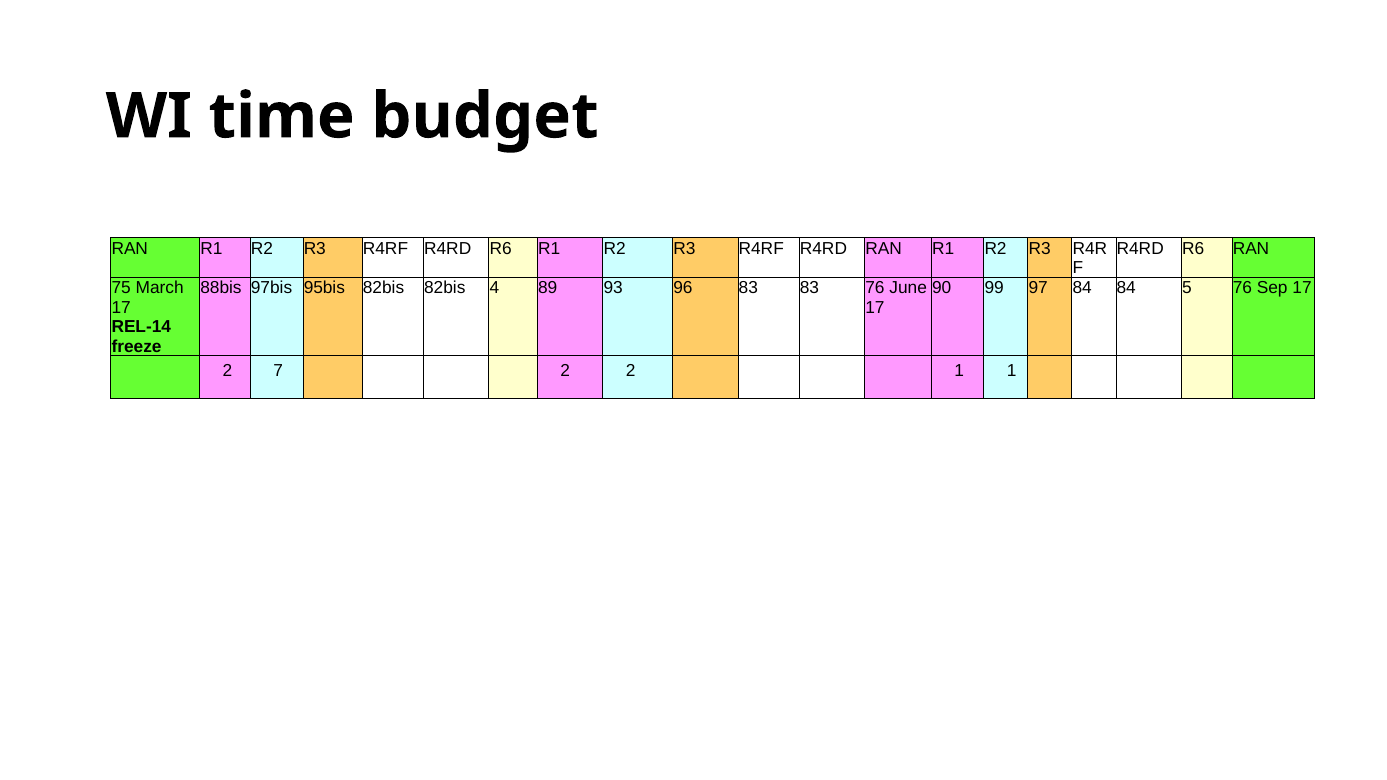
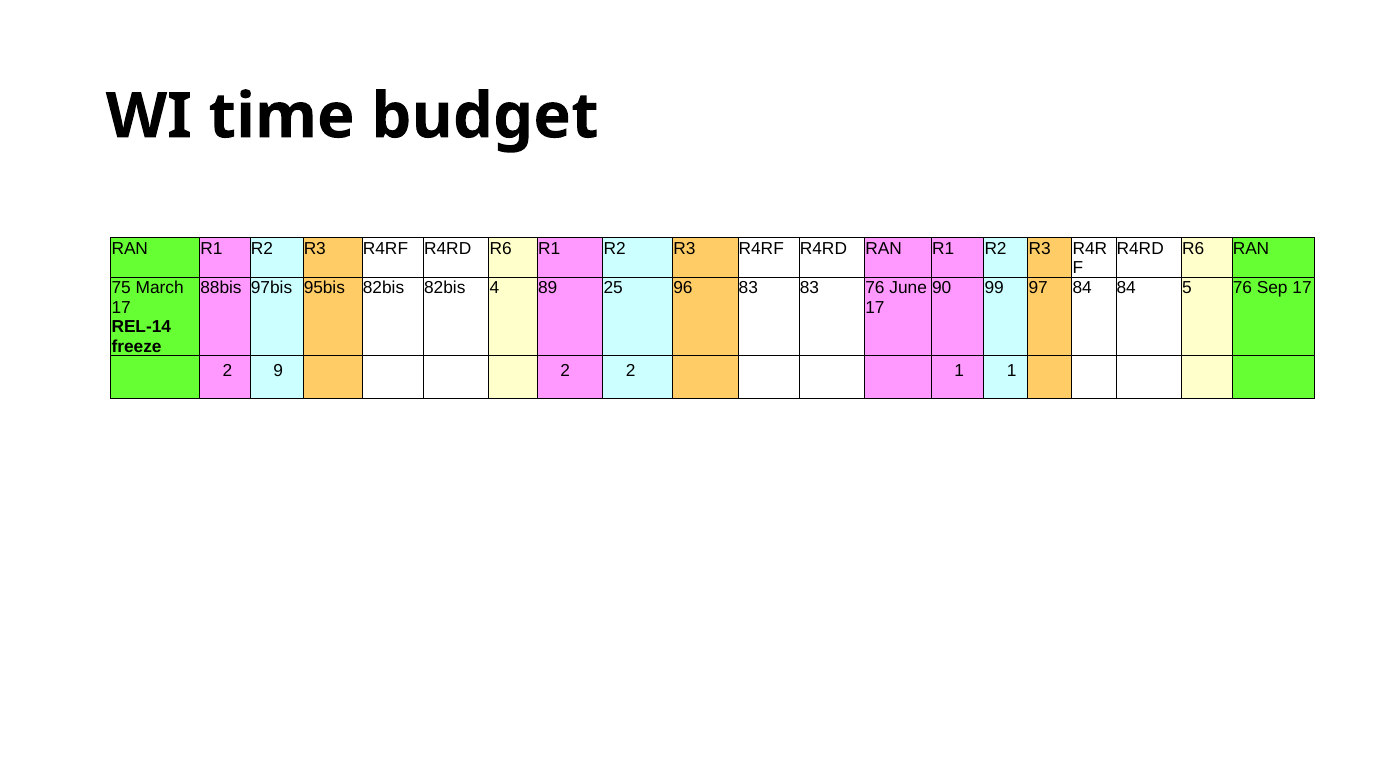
93: 93 -> 25
7: 7 -> 9
